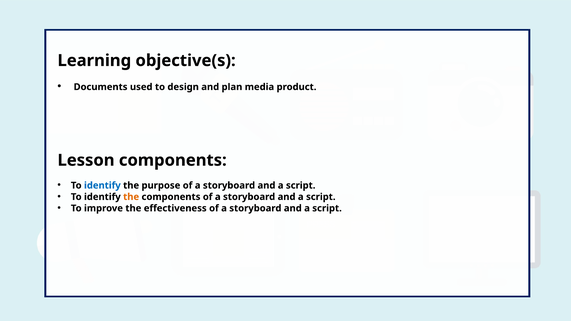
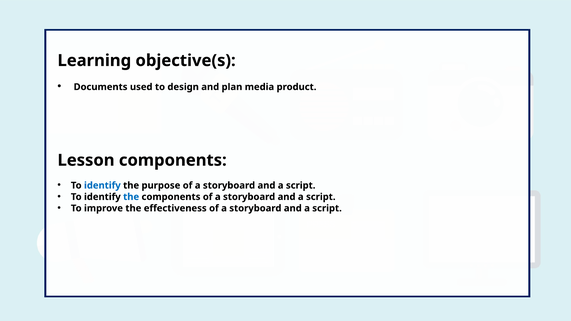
the at (131, 197) colour: orange -> blue
